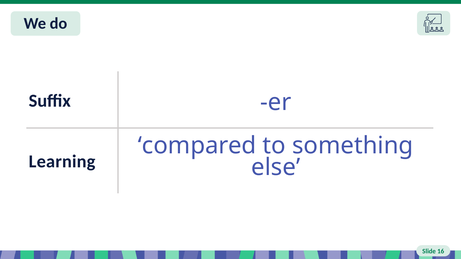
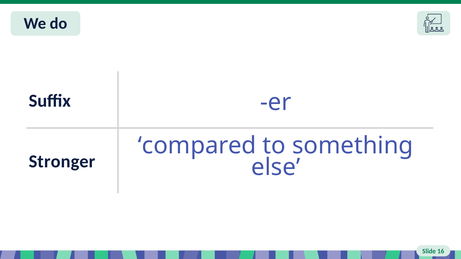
Learning: Learning -> Stronger
